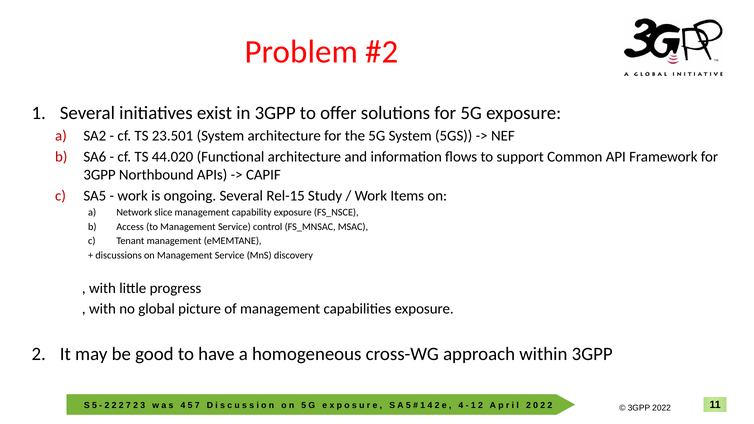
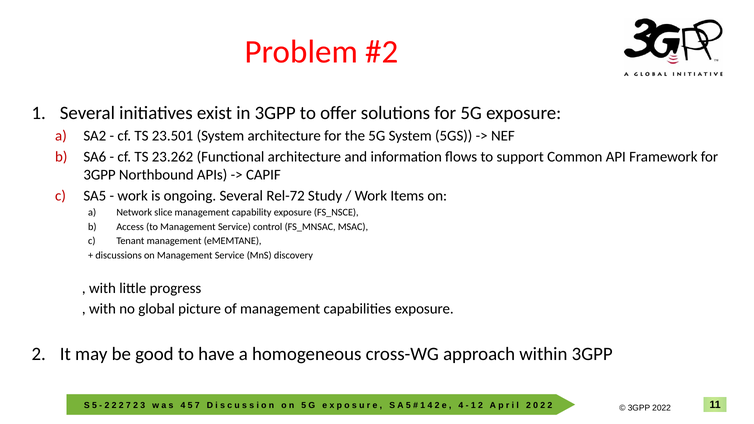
44.020: 44.020 -> 23.262
Rel-15: Rel-15 -> Rel-72
